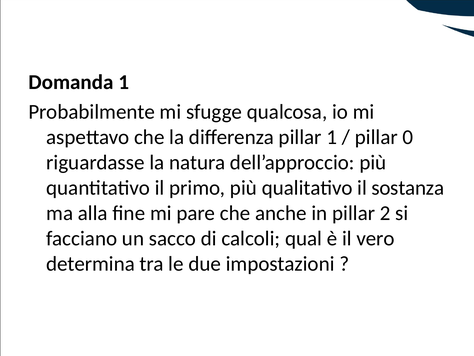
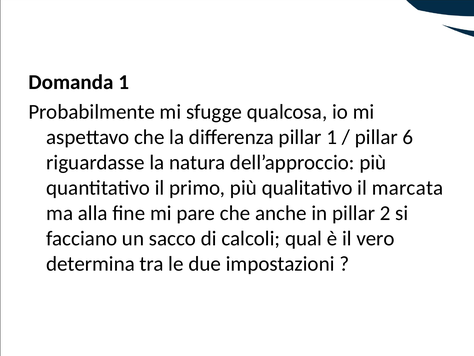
0: 0 -> 6
sostanza: sostanza -> marcata
